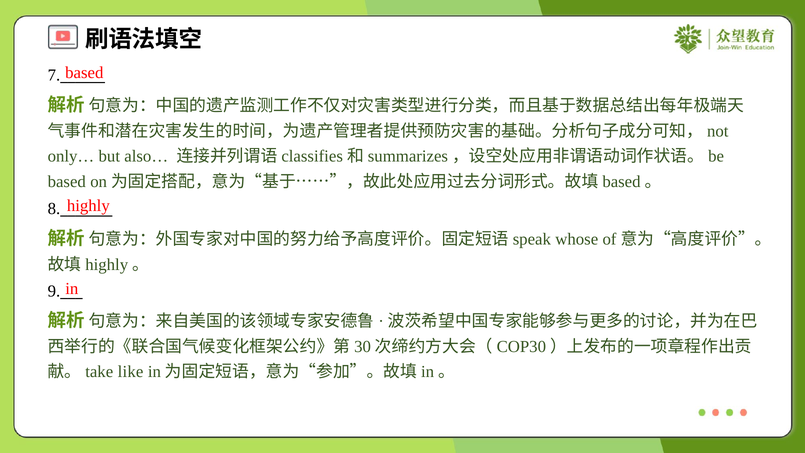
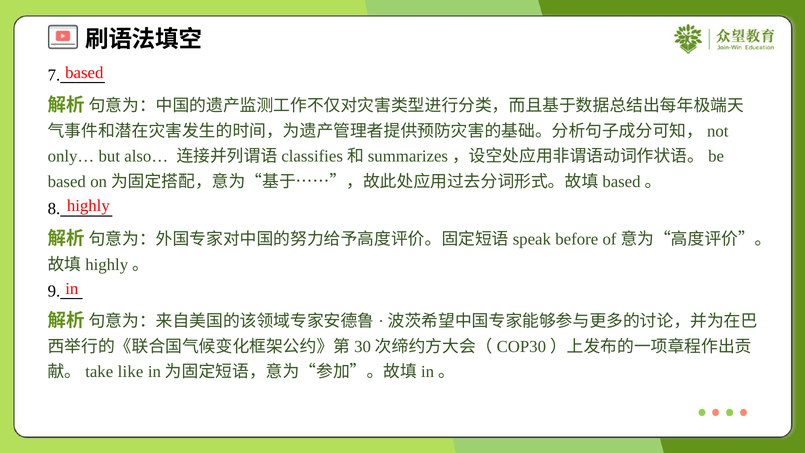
whose: whose -> before
